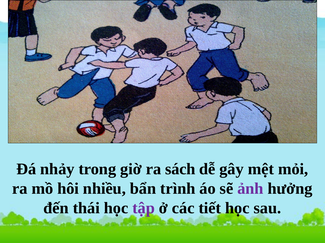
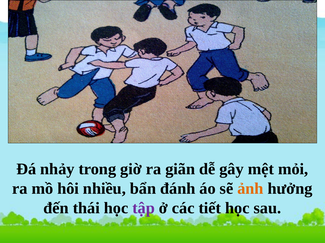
sách: sách -> giãn
trình: trình -> đánh
ảnh colour: purple -> orange
